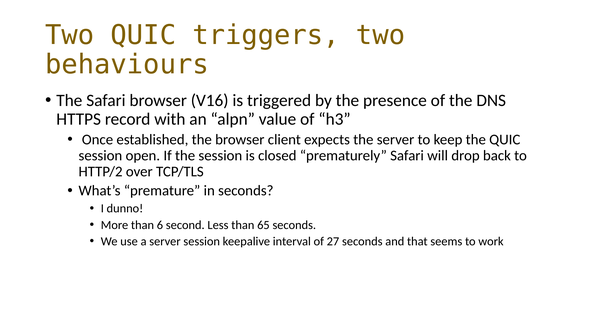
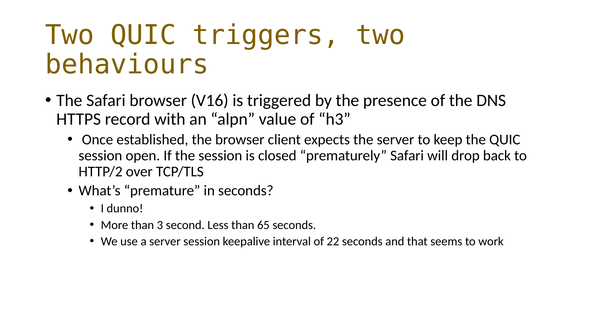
6: 6 -> 3
27: 27 -> 22
